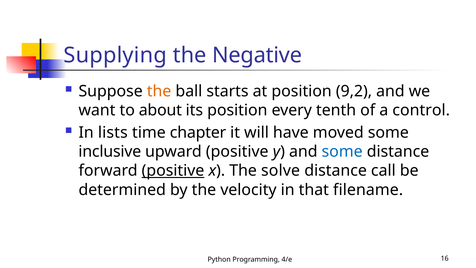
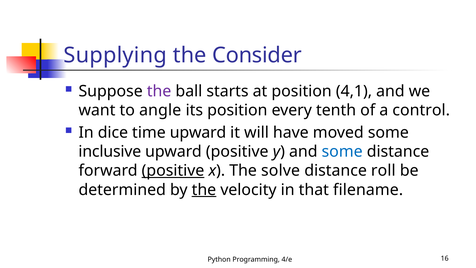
Negative: Negative -> Consider
the at (159, 91) colour: orange -> purple
9,2: 9,2 -> 4,1
about: about -> angle
lists: lists -> dice
time chapter: chapter -> upward
call: call -> roll
the at (204, 190) underline: none -> present
